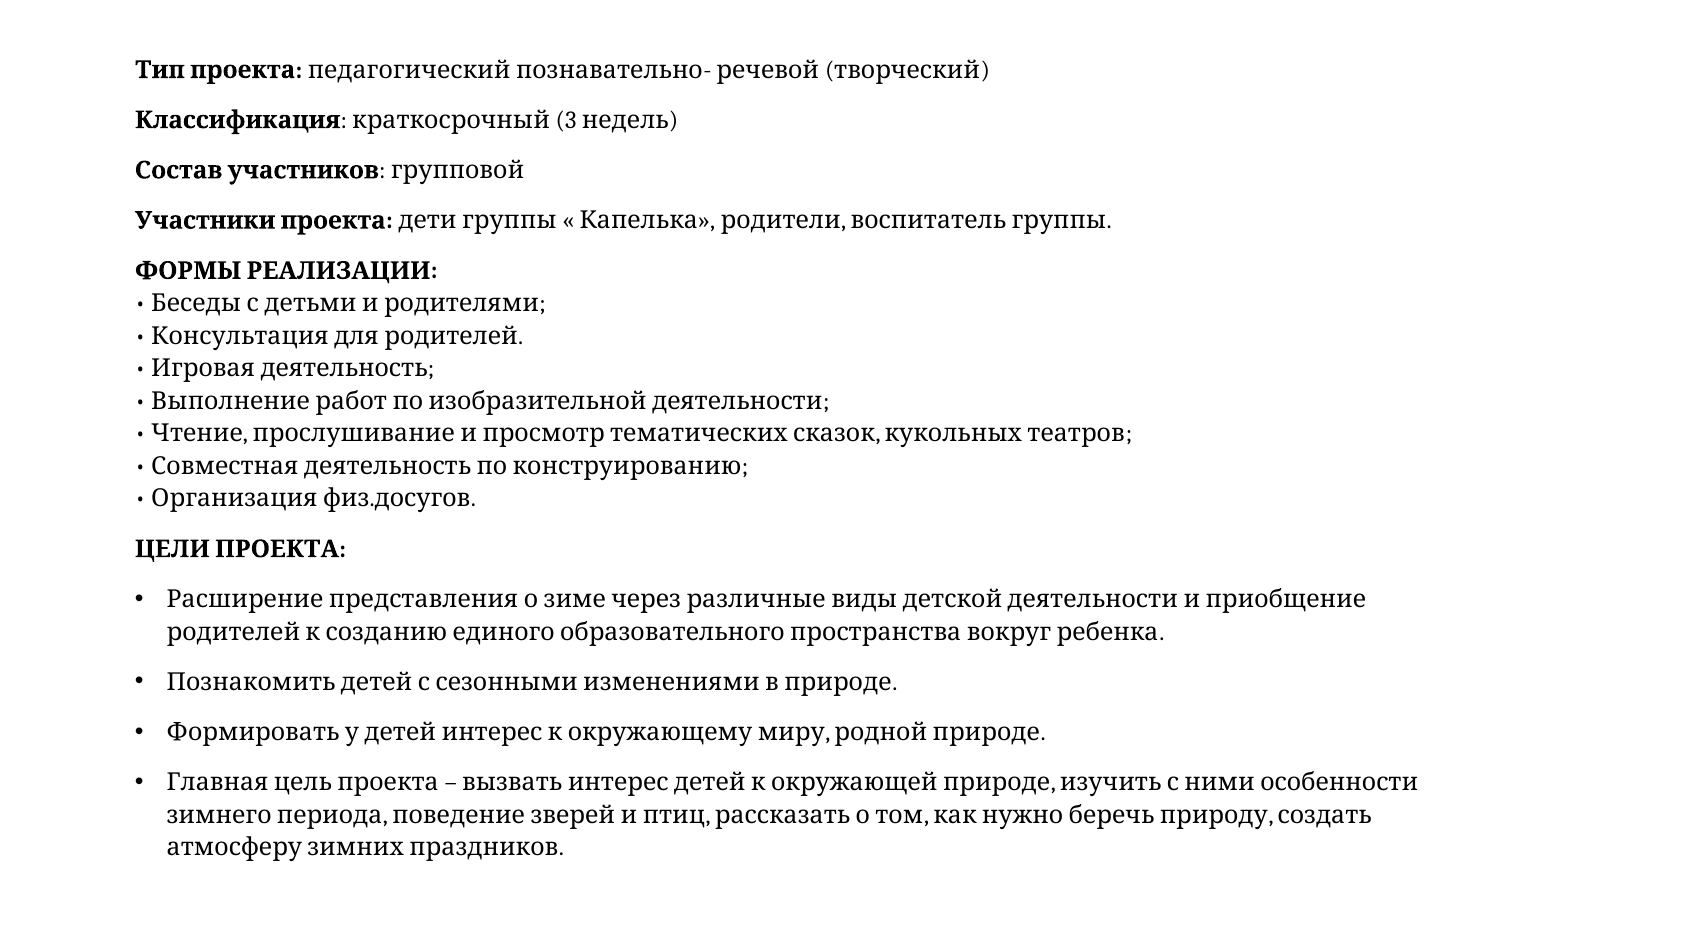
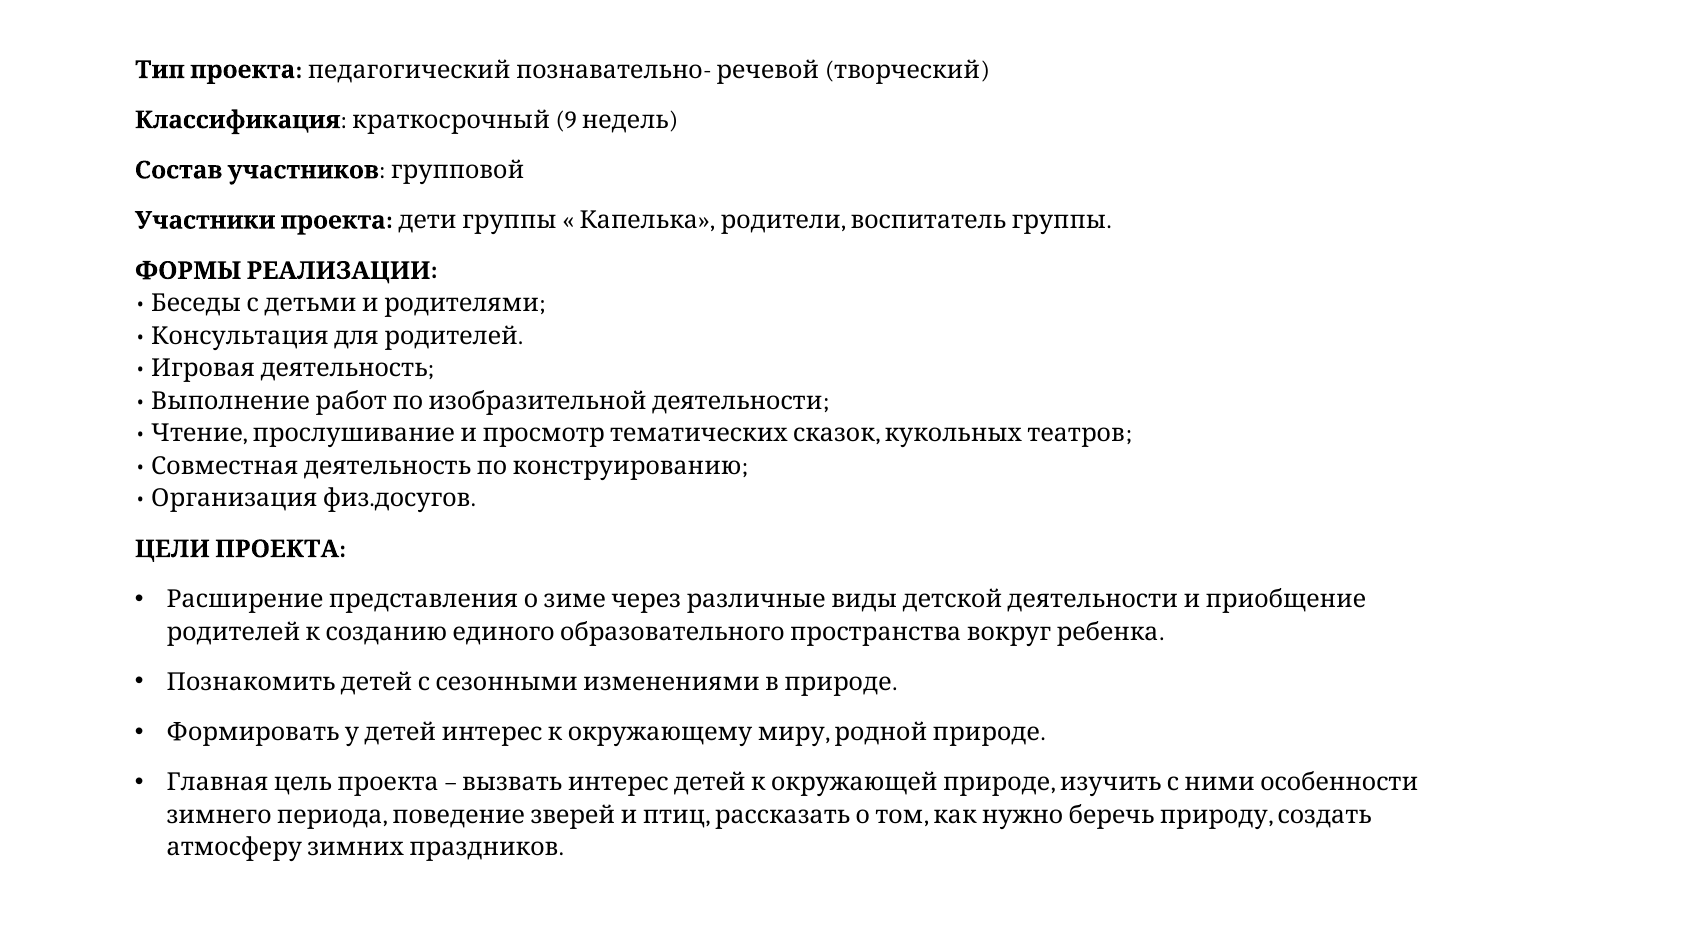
3: 3 -> 9
